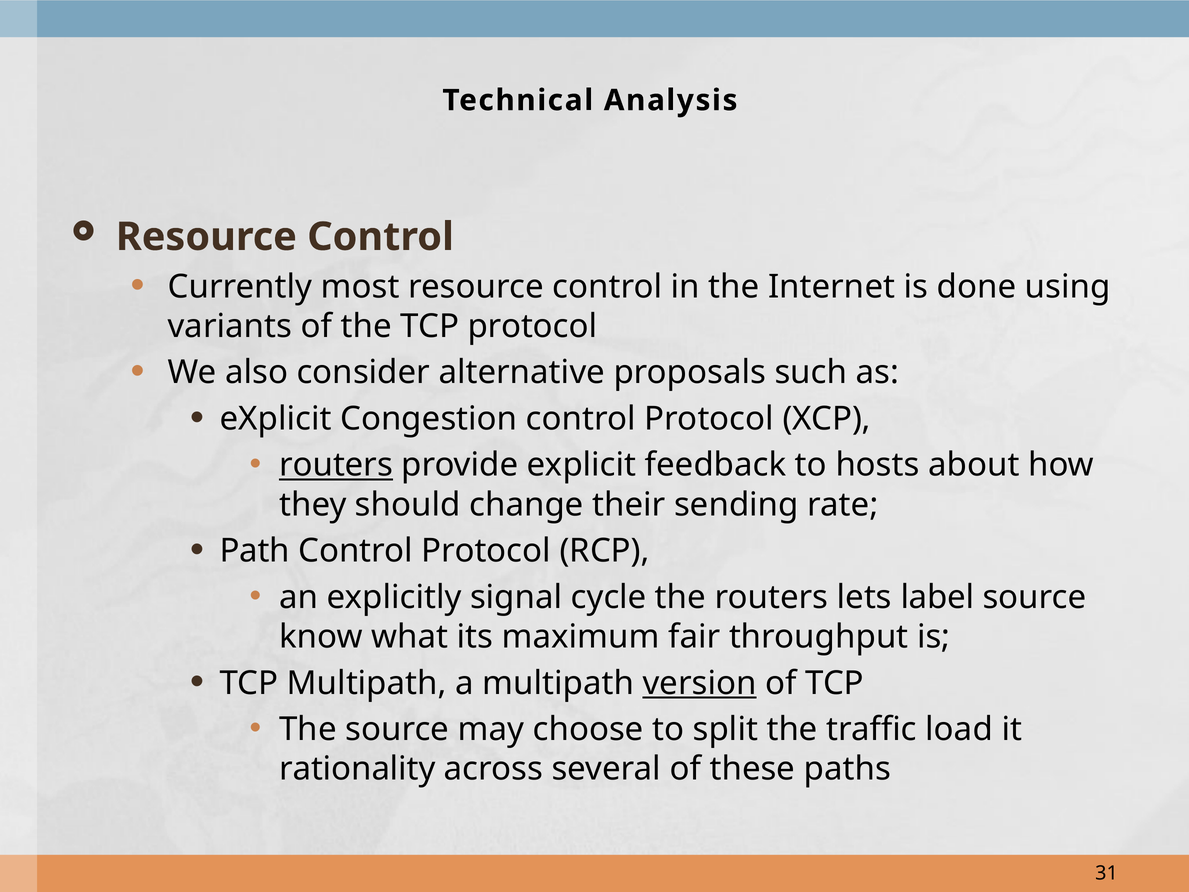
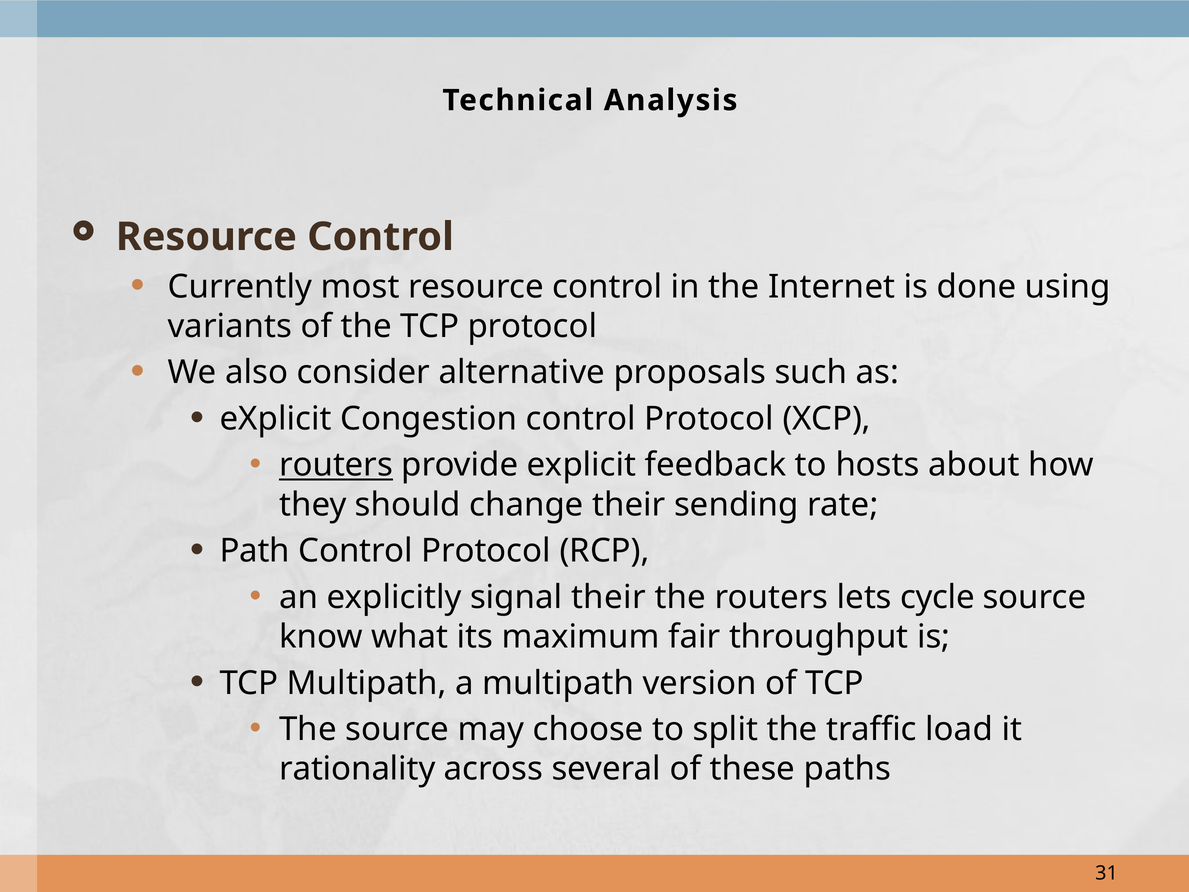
signal cycle: cycle -> their
label: label -> cycle
version underline: present -> none
